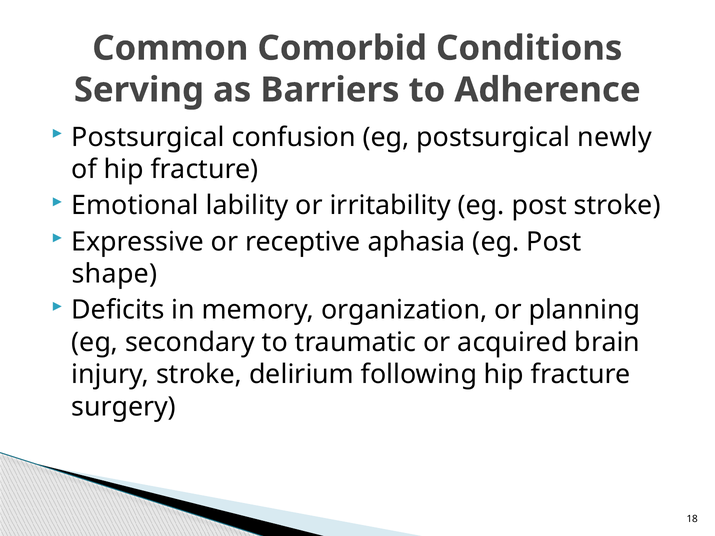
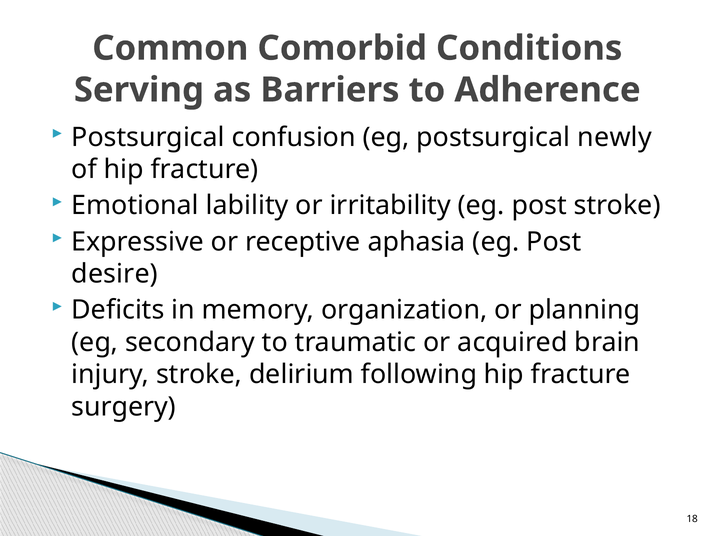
shape: shape -> desire
